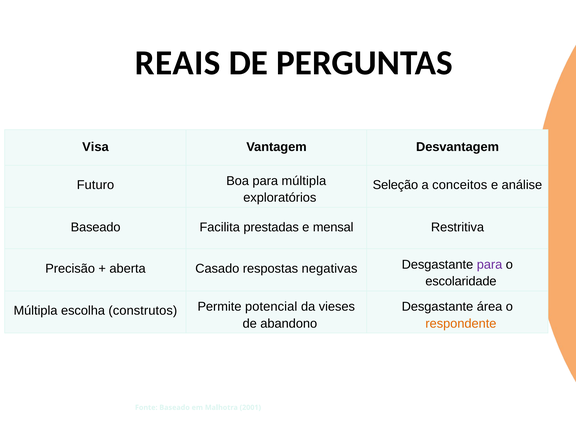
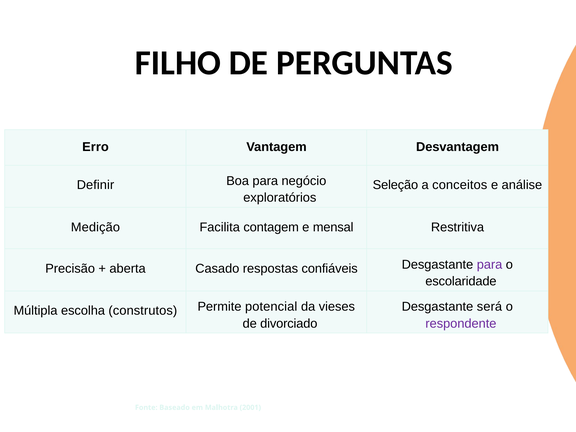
REAIS: REAIS -> FILHO
Visa: Visa -> Erro
Futuro: Futuro -> Definir
para múltipla: múltipla -> negócio
Baseado at (96, 227): Baseado -> Medição
prestadas: prestadas -> contagem
negativas: negativas -> confiáveis
área: área -> será
abandono: abandono -> divorciado
respondente colour: orange -> purple
